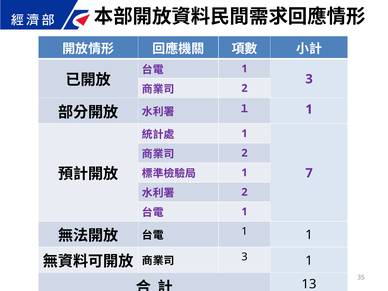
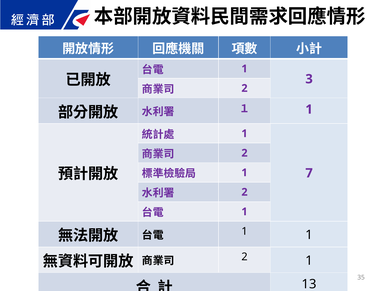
3 at (244, 257): 3 -> 2
